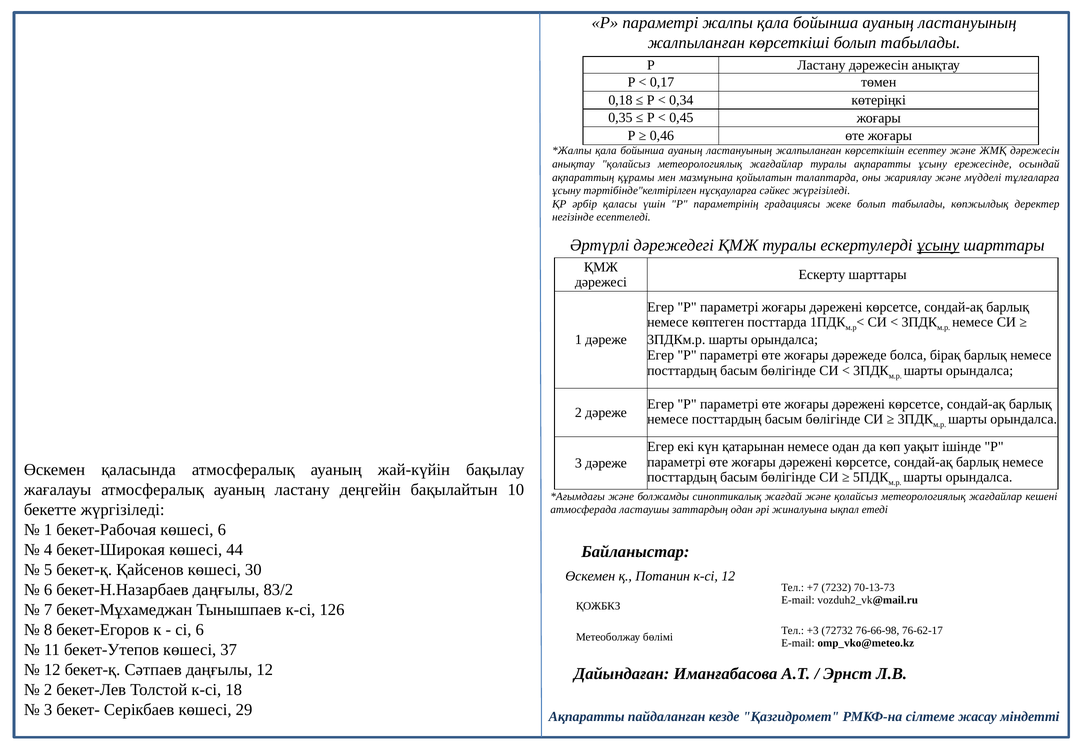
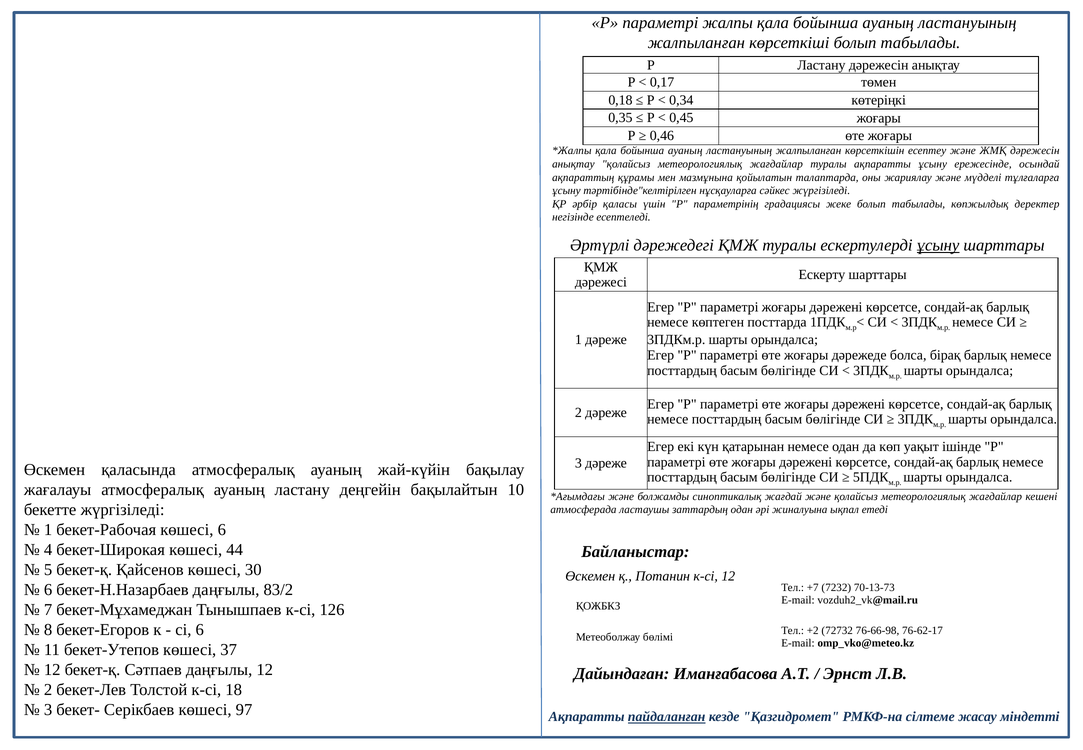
+3: +3 -> +2
29: 29 -> 97
пайдаланған underline: none -> present
